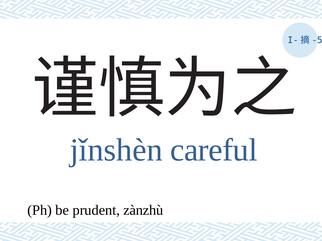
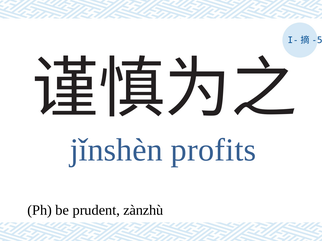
careful: careful -> profits
